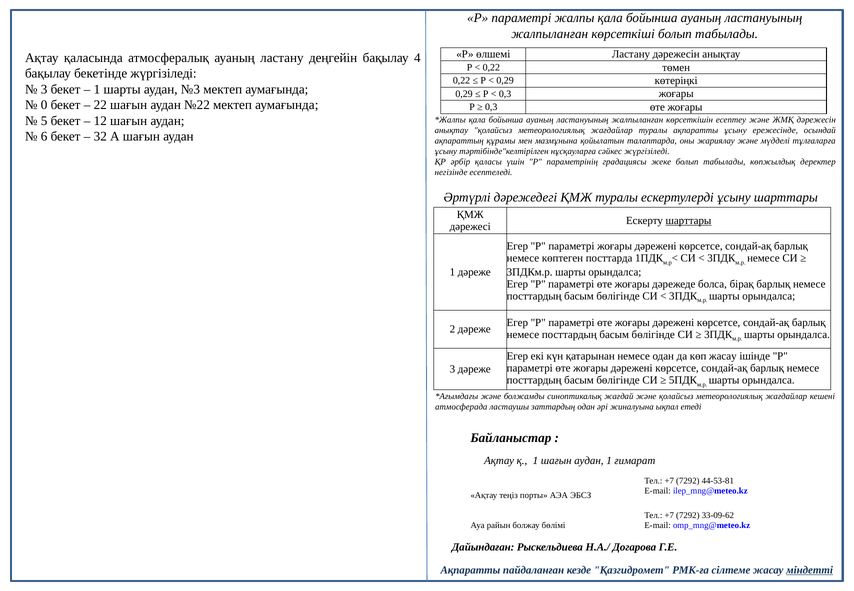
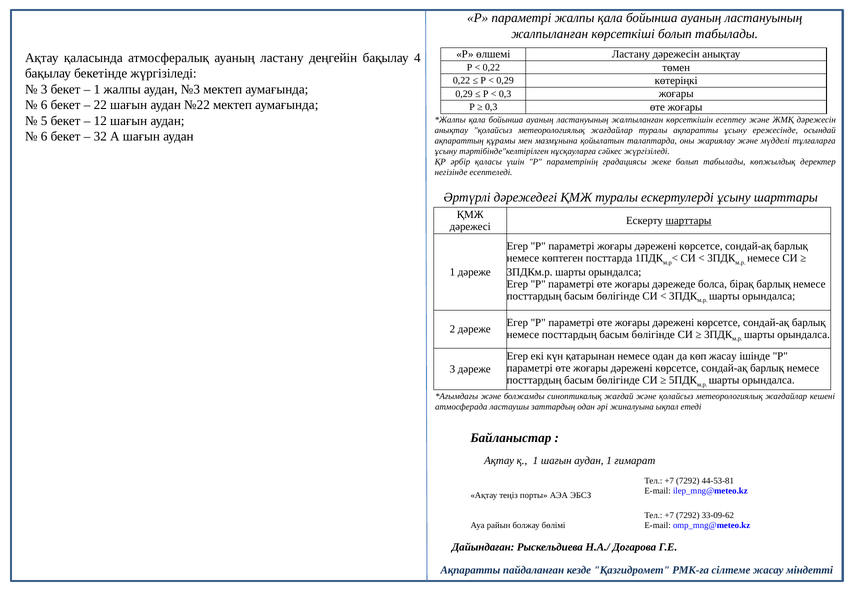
1 шарты: шарты -> жалпы
0 at (44, 105): 0 -> 6
міндетті underline: present -> none
